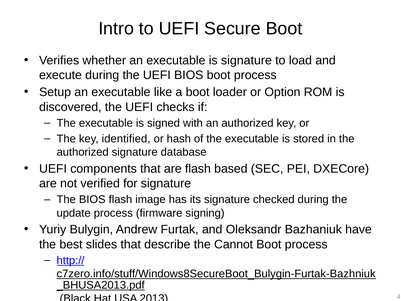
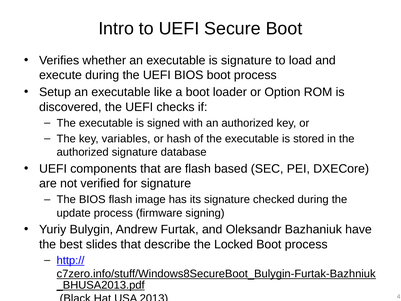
identified: identified -> variables
Cannot: Cannot -> Locked
